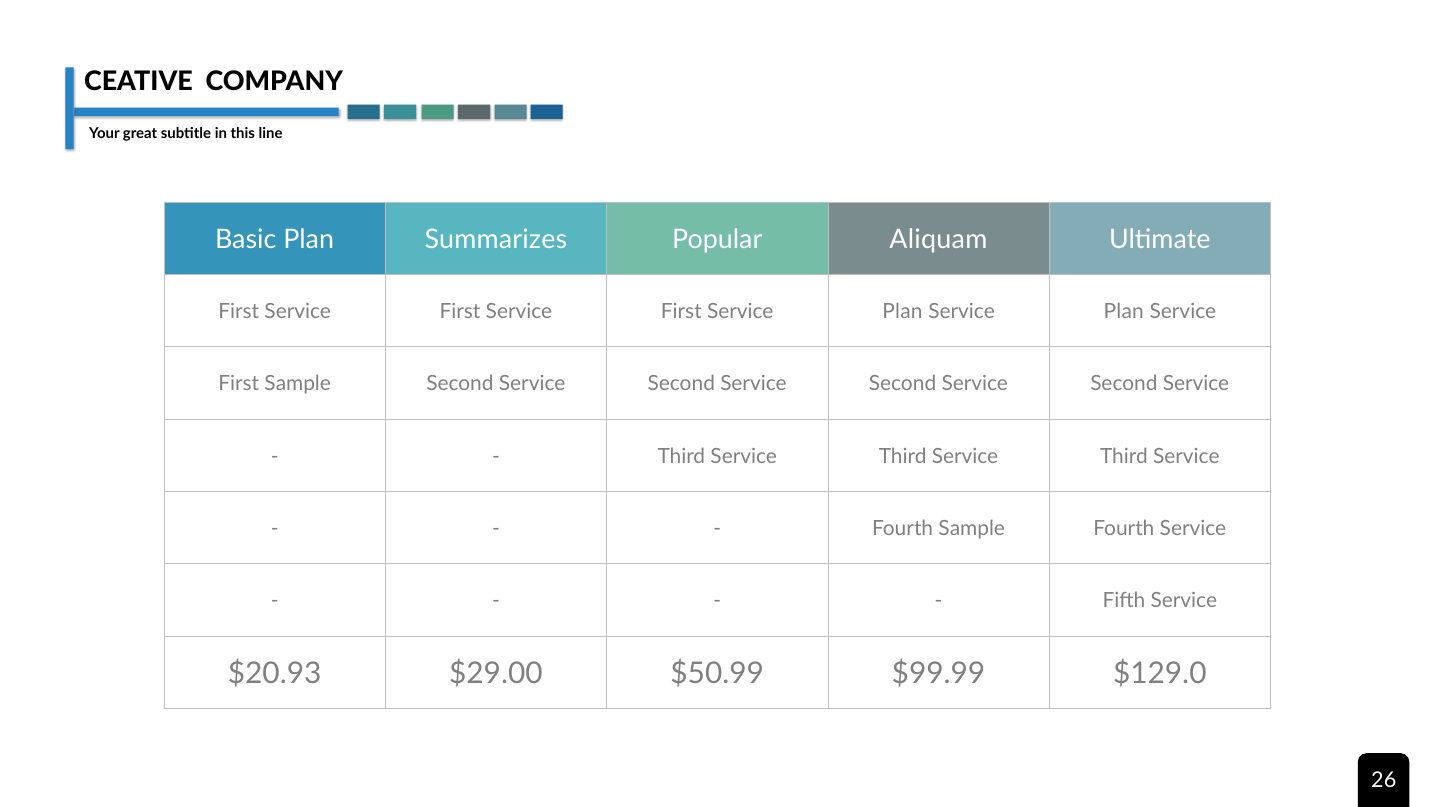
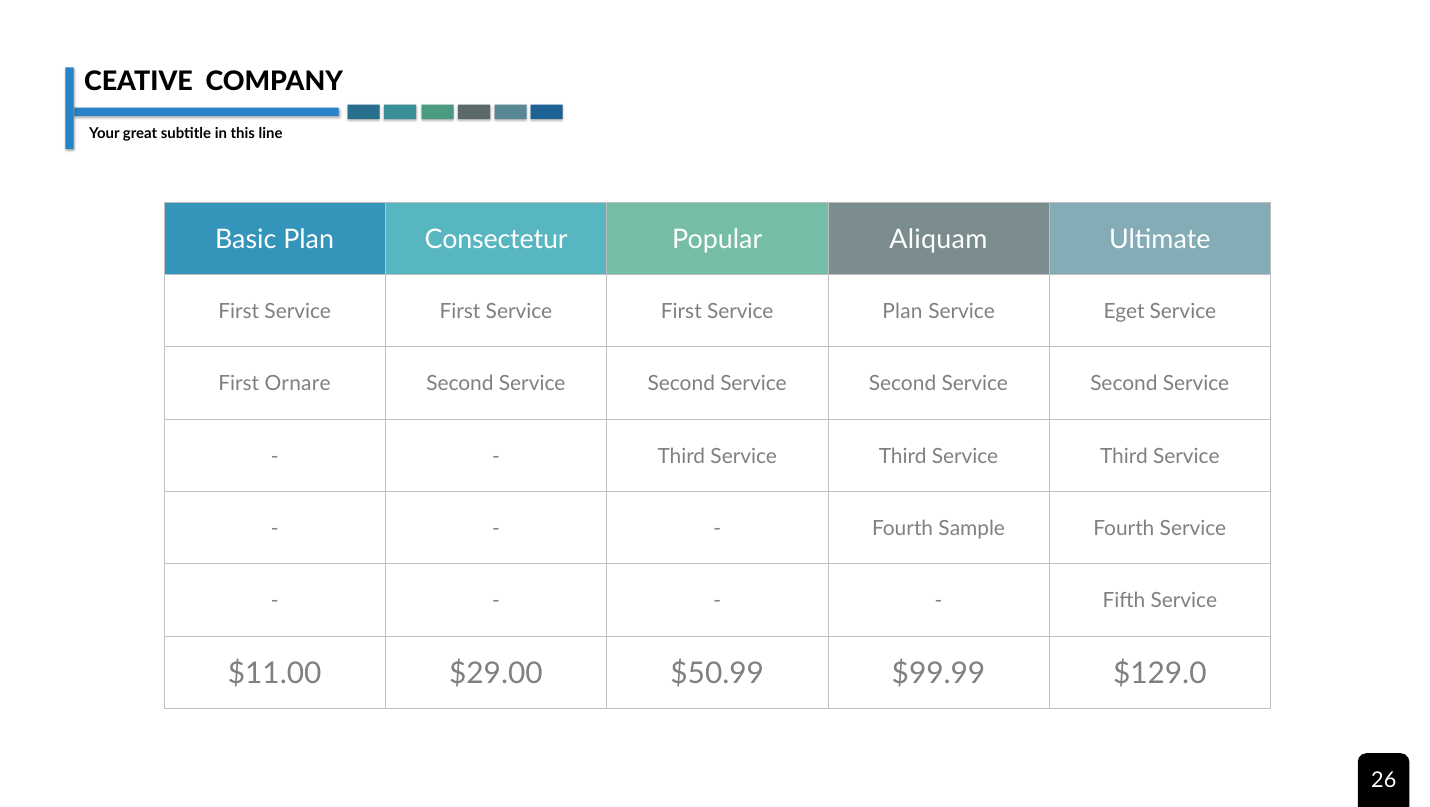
Summarizes: Summarizes -> Consectetur
Plan at (1124, 311): Plan -> Eget
First Sample: Sample -> Ornare
$20.93: $20.93 -> $11.00
